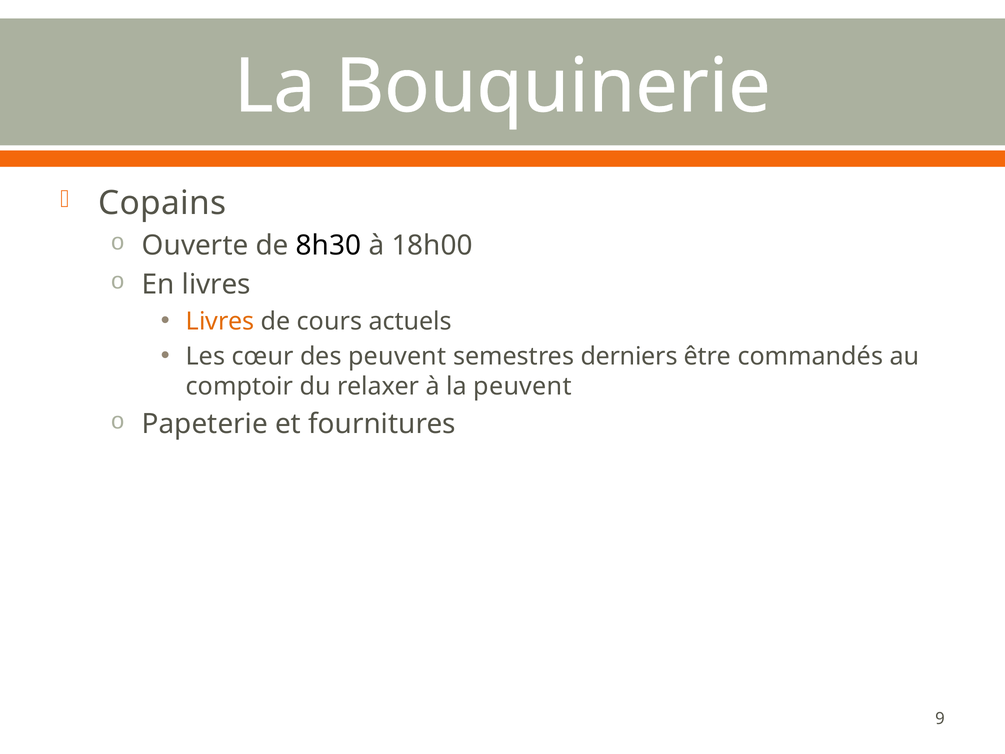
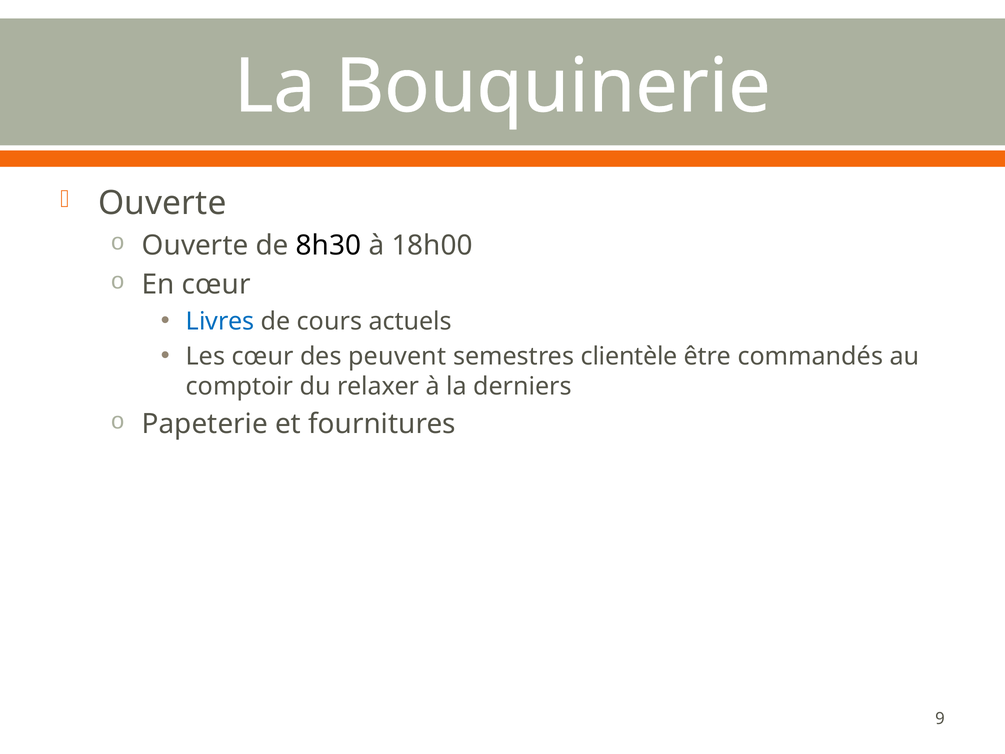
Copains at (162, 203): Copains -> Ouverte
En livres: livres -> cœur
Livres at (220, 321) colour: orange -> blue
derniers: derniers -> clientèle
la peuvent: peuvent -> derniers
